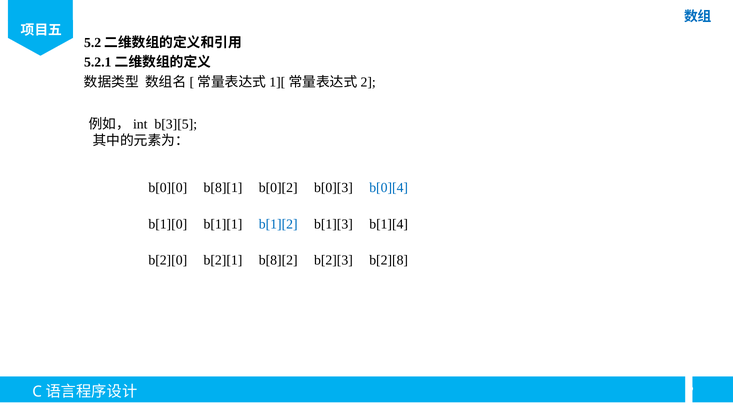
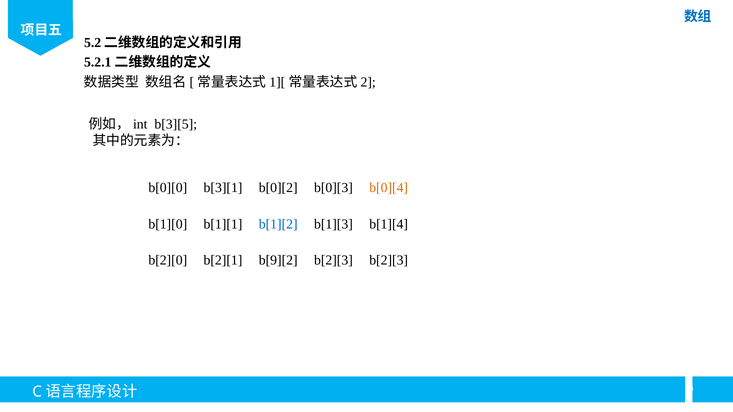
b[8][1: b[8][1 -> b[3][1
b[0][4 colour: blue -> orange
b[8][2: b[8][2 -> b[9][2
b[2][3 b[2][8: b[2][8 -> b[2][3
